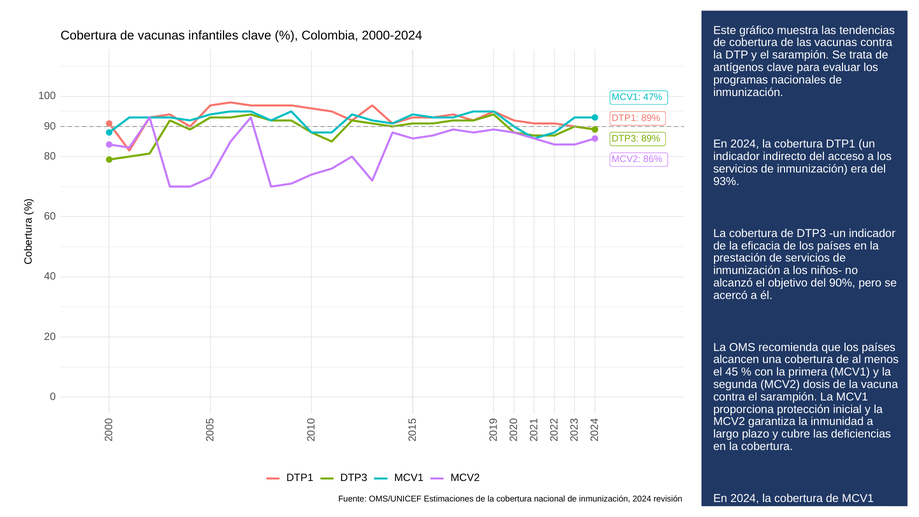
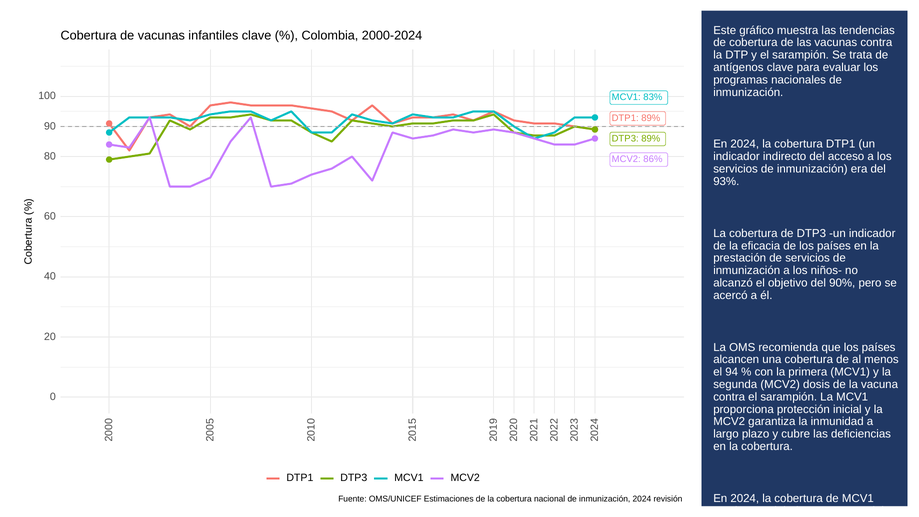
47%: 47% -> 83%
45: 45 -> 94
